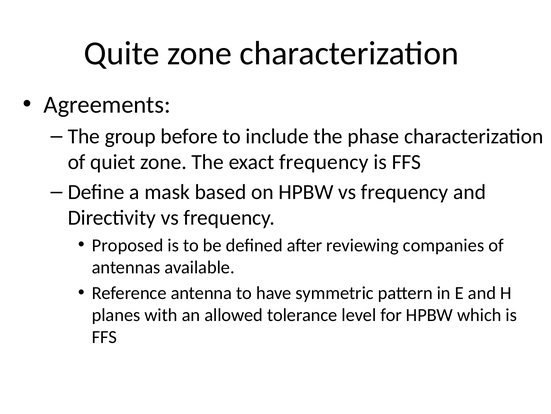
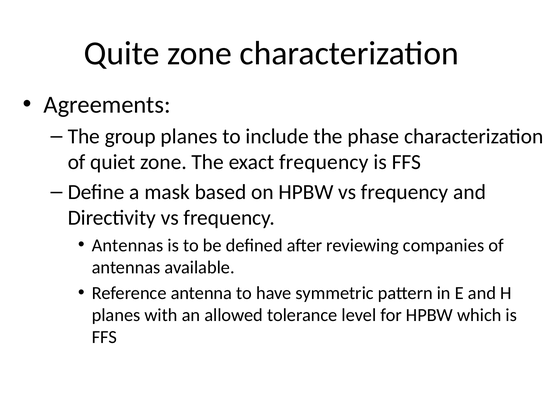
group before: before -> planes
Proposed at (128, 245): Proposed -> Antennas
